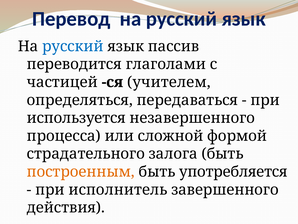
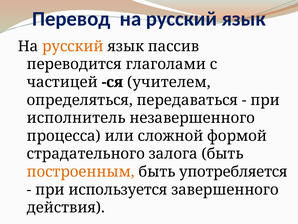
русский at (73, 46) colour: blue -> orange
используется: используется -> исполнитель
исполнитель: исполнитель -> используется
